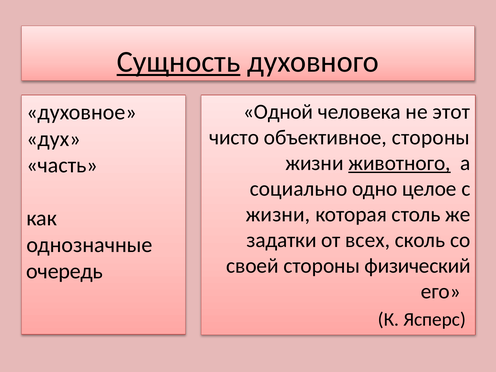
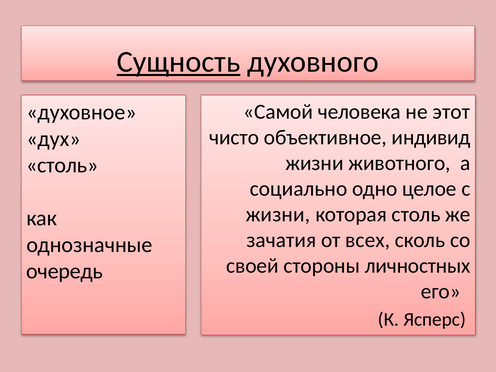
Одной: Одной -> Самой
объективное стороны: стороны -> индивид
животного underline: present -> none
часть at (62, 165): часть -> столь
задатки: задатки -> зачатия
физический: физический -> личностных
